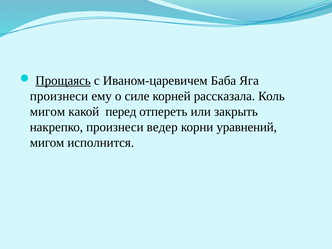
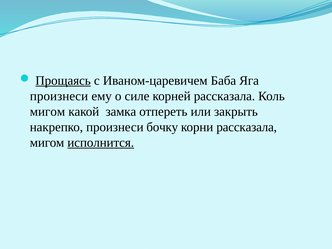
перед: перед -> замка
ведер: ведер -> бочку
корни уравнений: уравнений -> рассказала
исполнится underline: none -> present
